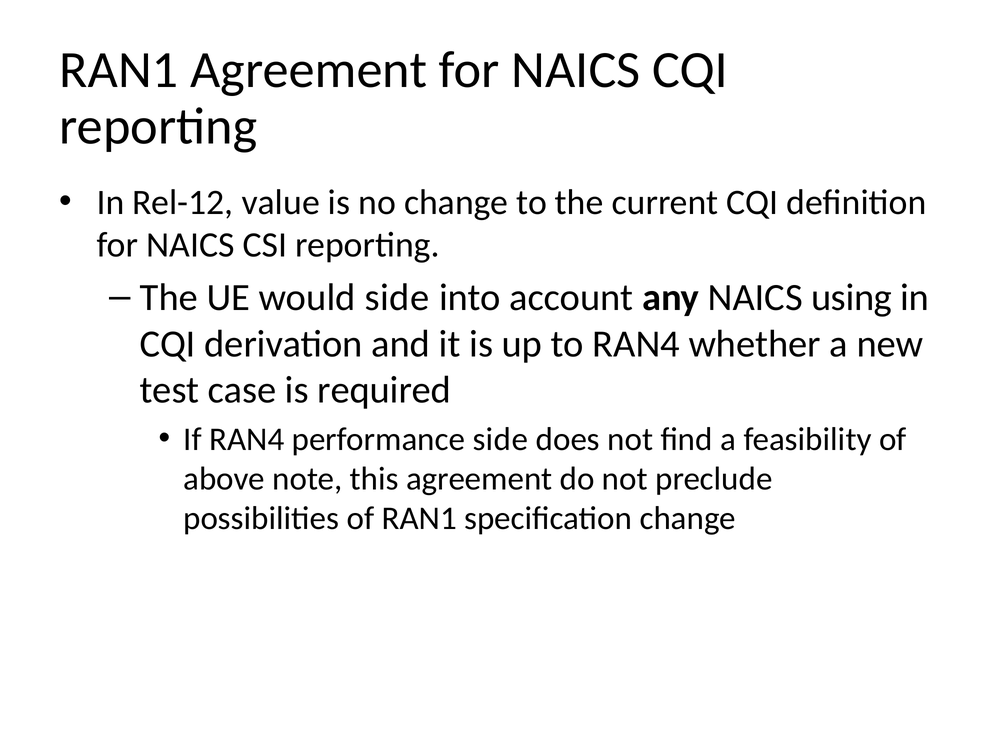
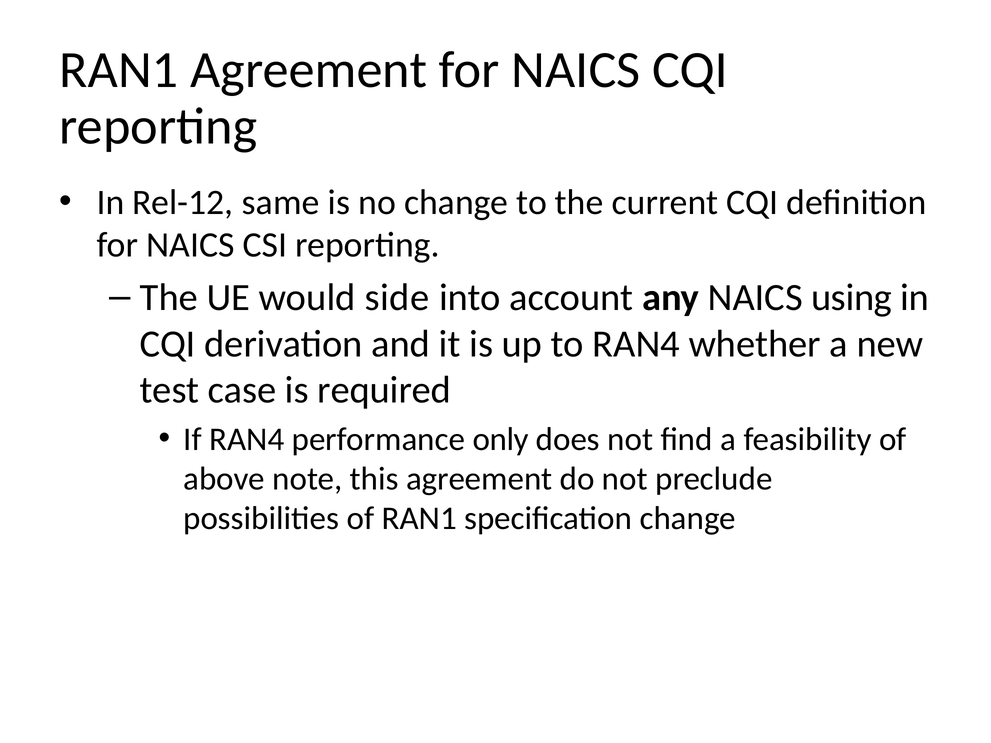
value: value -> same
performance side: side -> only
